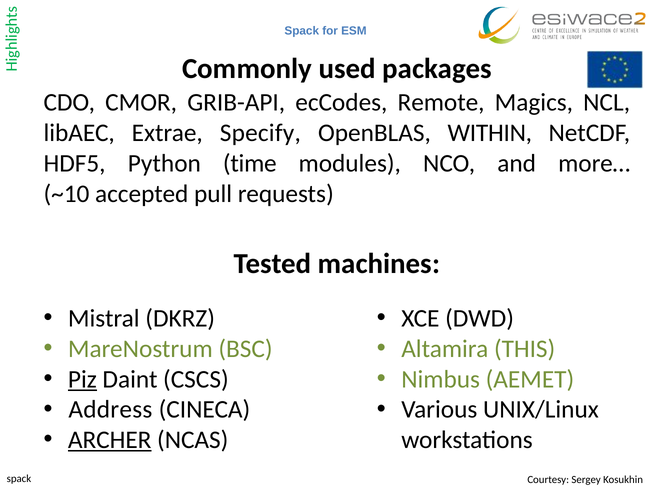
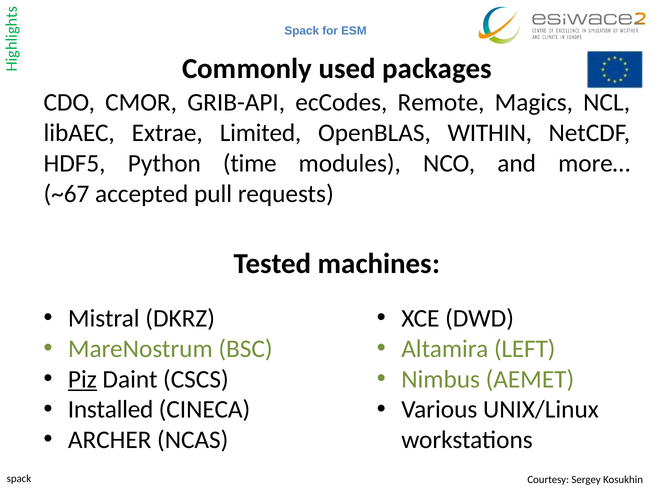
Specify: Specify -> Limited
~10: ~10 -> ~67
THIS: THIS -> LEFT
Address: Address -> Installed
ARCHER underline: present -> none
